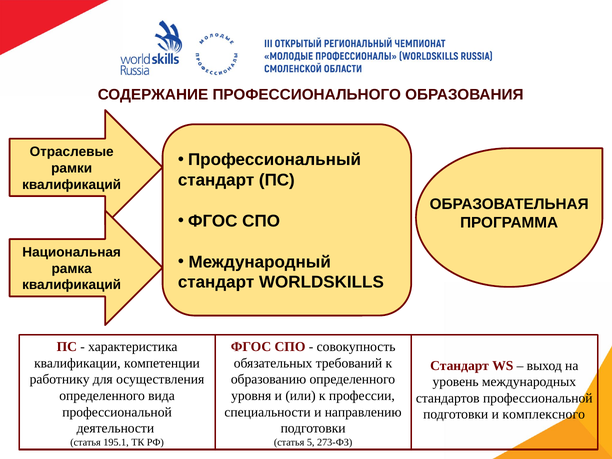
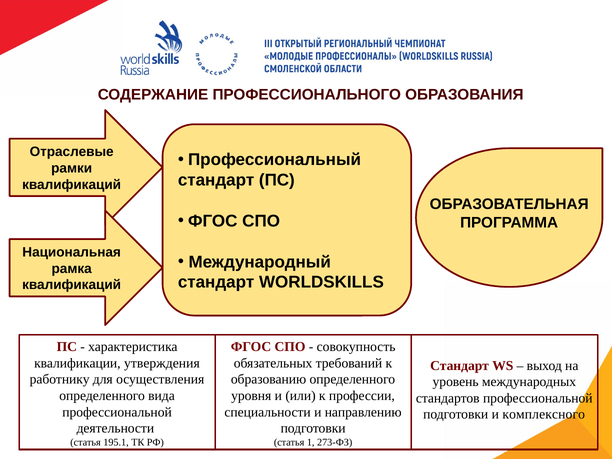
компетенции: компетенции -> утверждения
5: 5 -> 1
